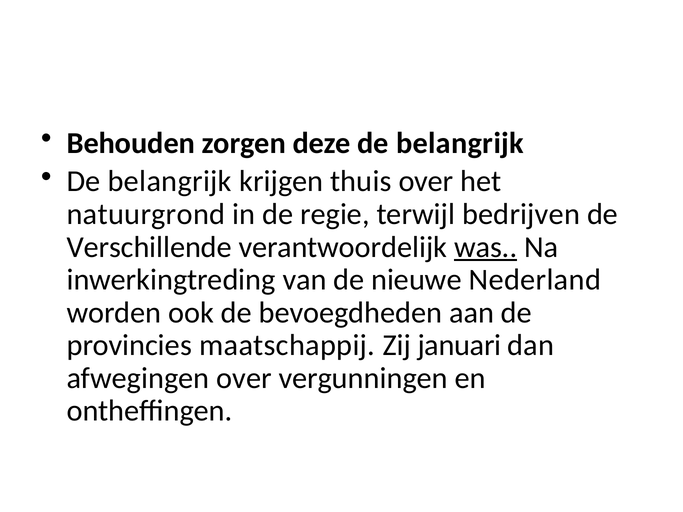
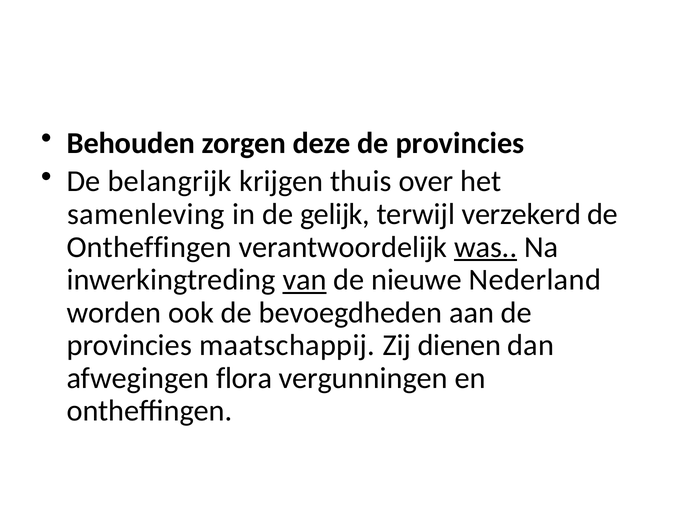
belangrijk at (460, 143): belangrijk -> provincies
natuurgrond: natuurgrond -> samenleving
regie: regie -> gelijk
bedrijven: bedrijven -> verzekerd
Verschillende at (149, 247): Verschillende -> Ontheffingen
van underline: none -> present
januari: januari -> dienen
afwegingen over: over -> flora
